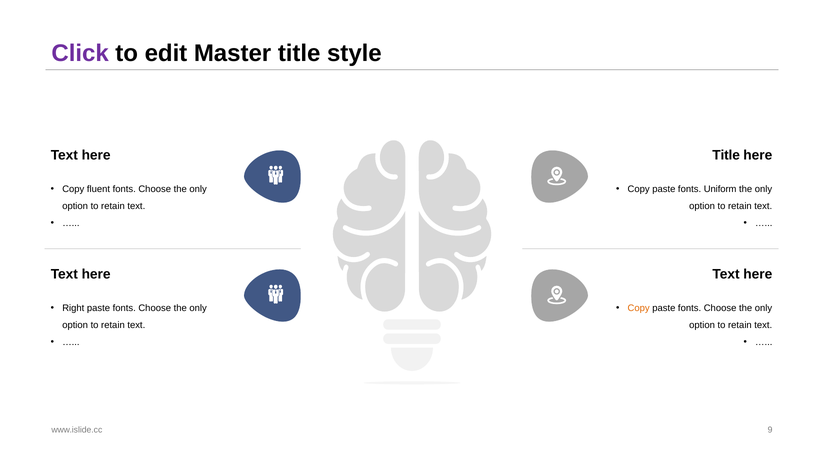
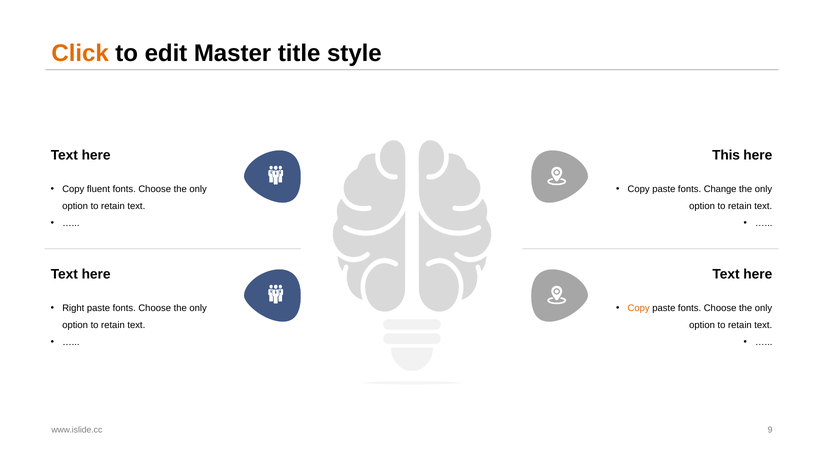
Click colour: purple -> orange
Title at (726, 155): Title -> This
Uniform: Uniform -> Change
